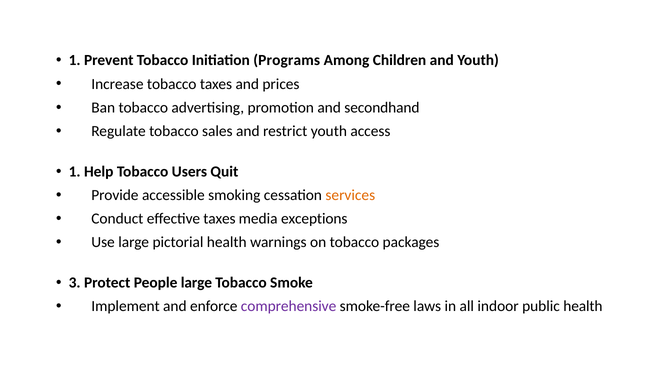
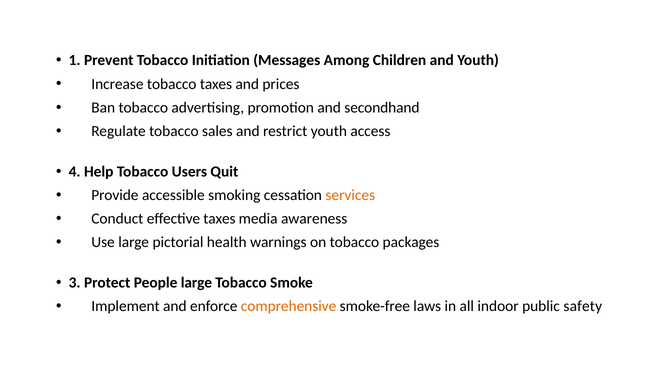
Programs: Programs -> Messages
1 at (75, 171): 1 -> 4
exceptions: exceptions -> awareness
comprehensive colour: purple -> orange
public health: health -> safety
